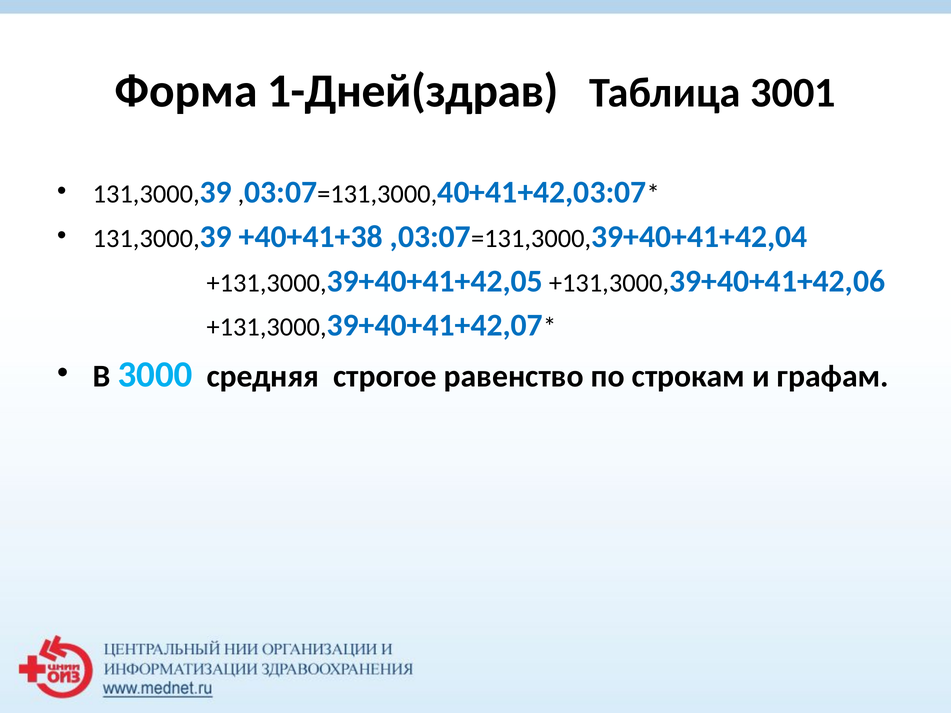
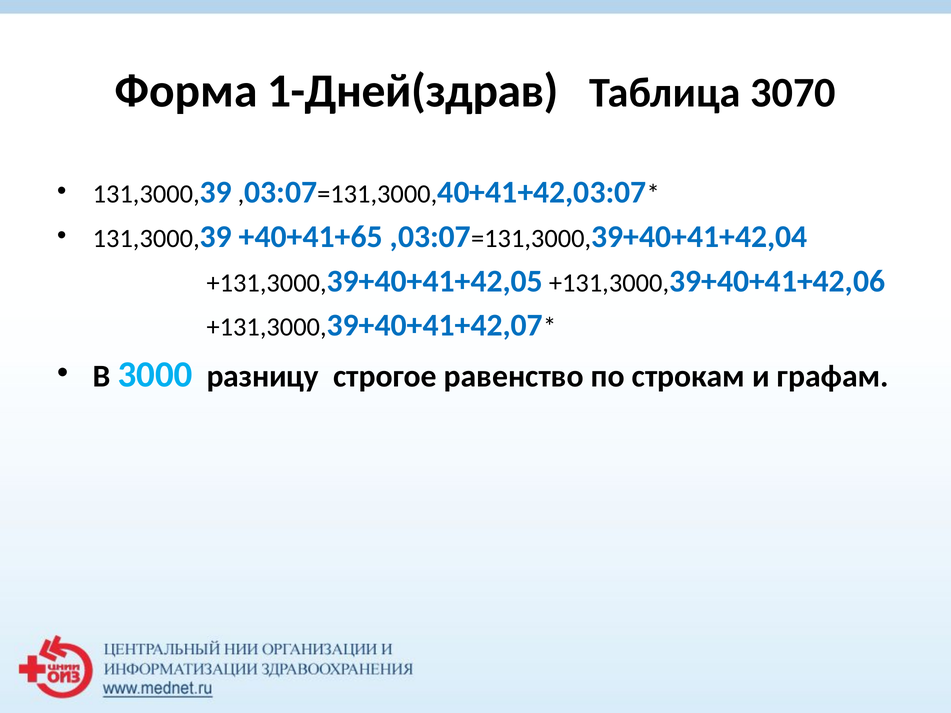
3001: 3001 -> 3070
+40+41+38: +40+41+38 -> +40+41+65
средняя: средняя -> разницу
